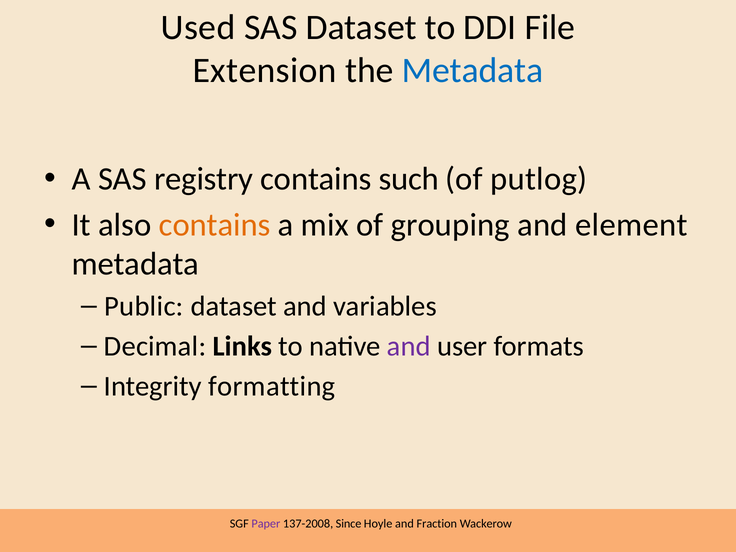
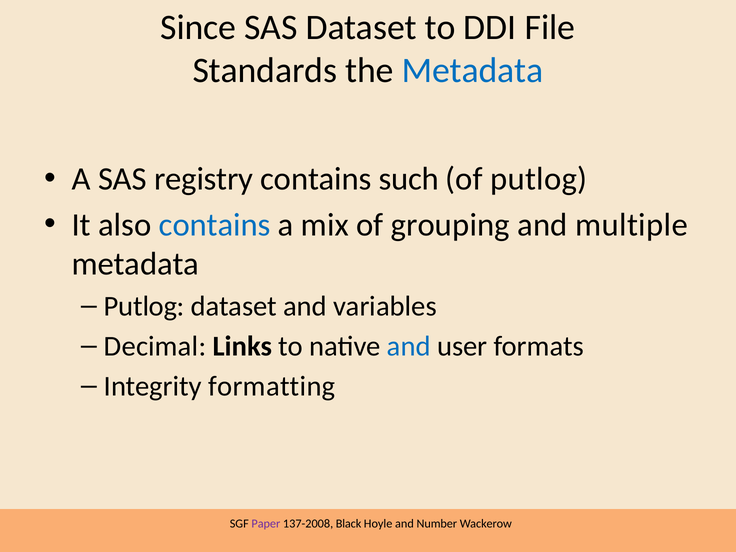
Used: Used -> Since
Extension: Extension -> Standards
contains at (215, 225) colour: orange -> blue
element: element -> multiple
Public at (144, 306): Public -> Putlog
and at (409, 346) colour: purple -> blue
Since: Since -> Black
Fraction: Fraction -> Number
